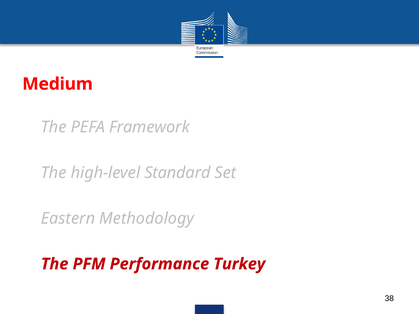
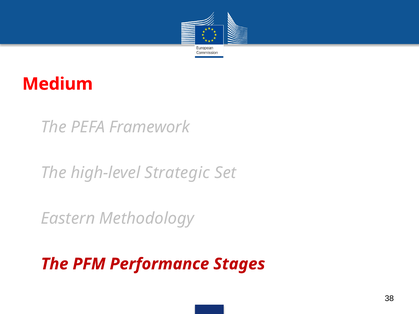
Standard: Standard -> Strategic
Turkey: Turkey -> Stages
